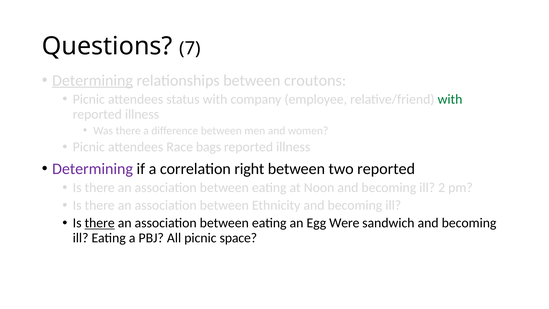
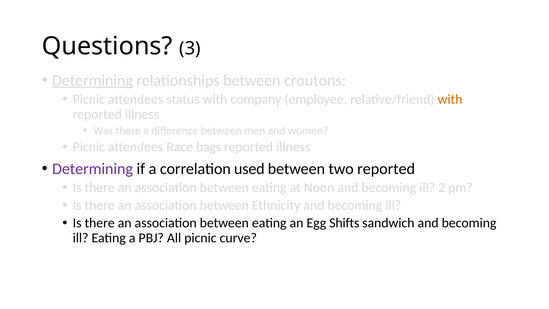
7: 7 -> 3
with at (450, 99) colour: green -> orange
right: right -> used
there at (100, 223) underline: present -> none
Were: Were -> Shifts
space: space -> curve
